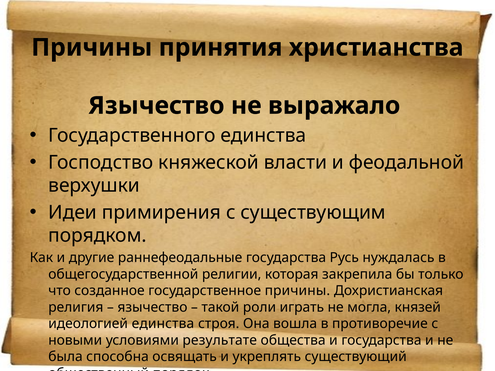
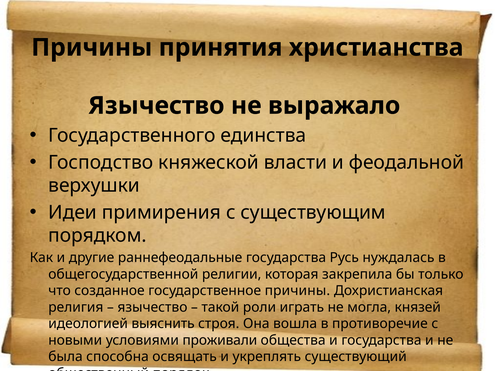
идеологией единства: единства -> выяснить
результате: результате -> проживали
